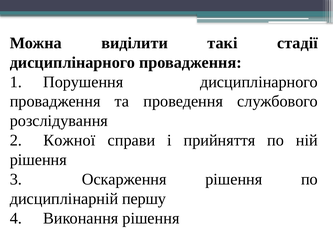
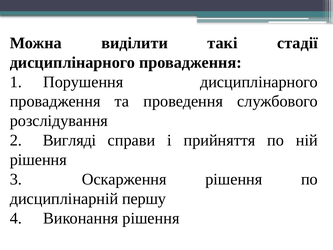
Кожної: Кожної -> Вигляді
